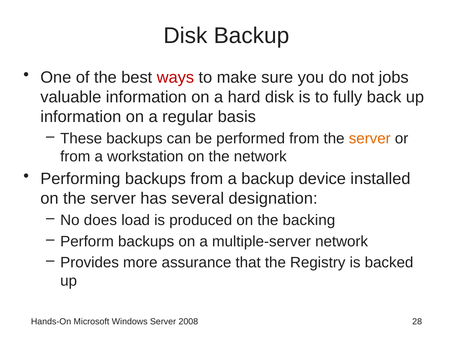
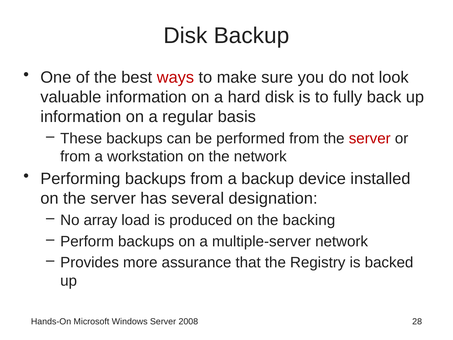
jobs: jobs -> look
server at (370, 138) colour: orange -> red
does: does -> array
